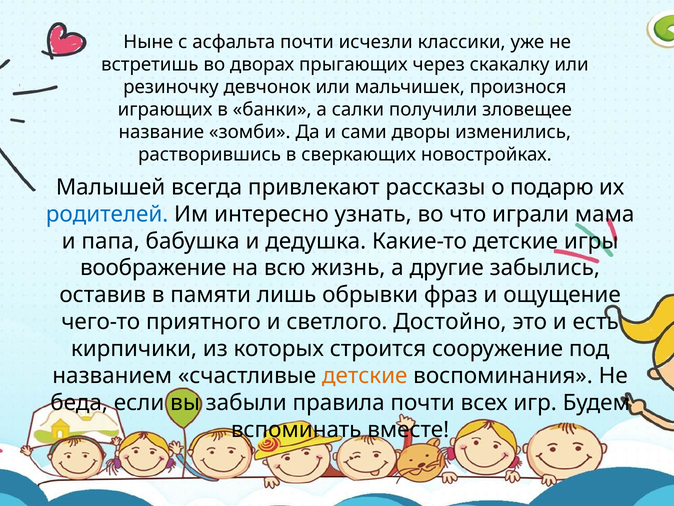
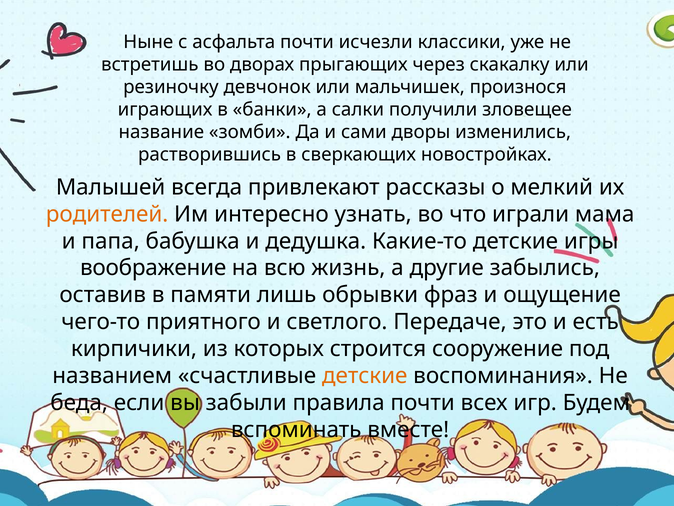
подарю: подарю -> мелкий
родителей colour: blue -> orange
Достойно: Достойно -> Передаче
